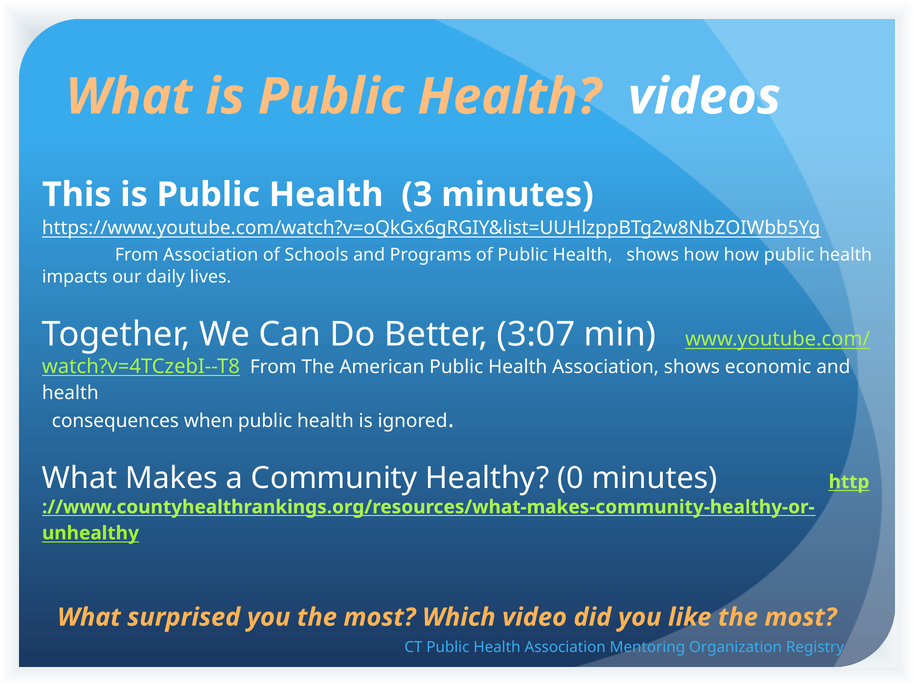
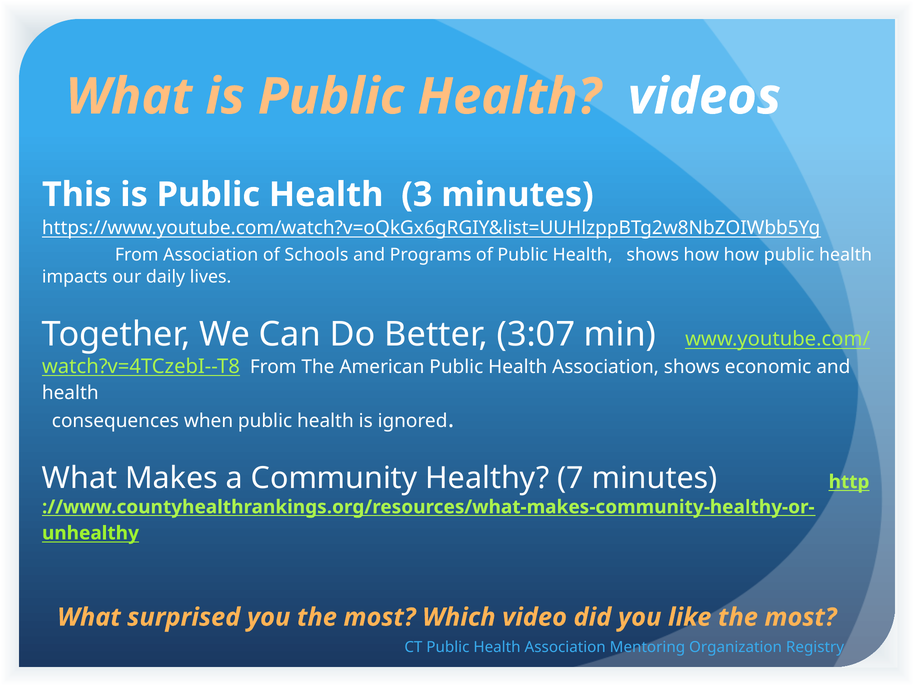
0: 0 -> 7
